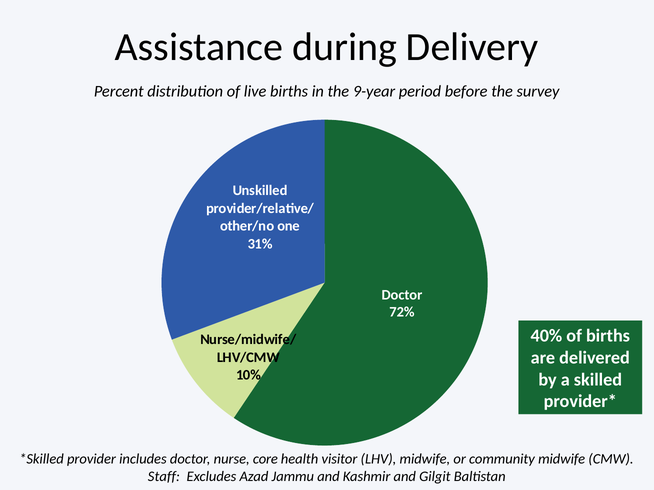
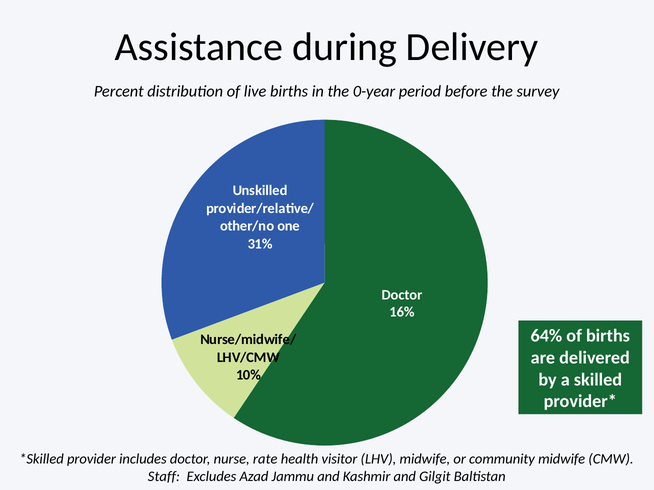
9-year: 9-year -> 0-year
72%: 72% -> 16%
40%: 40% -> 64%
core: core -> rate
